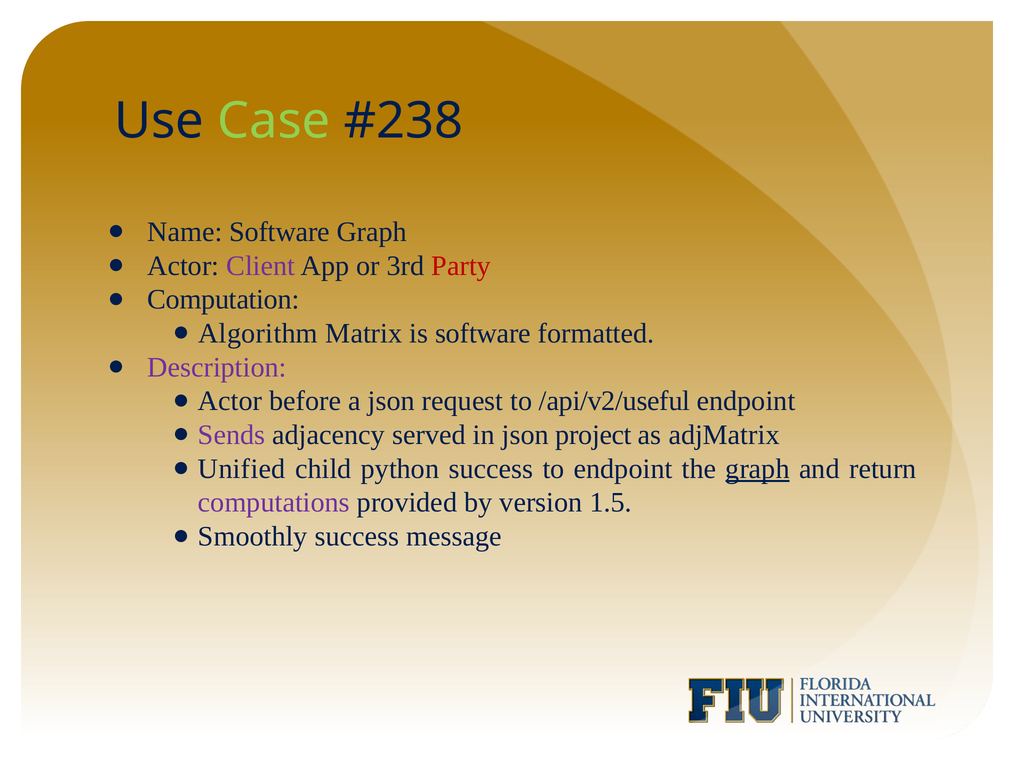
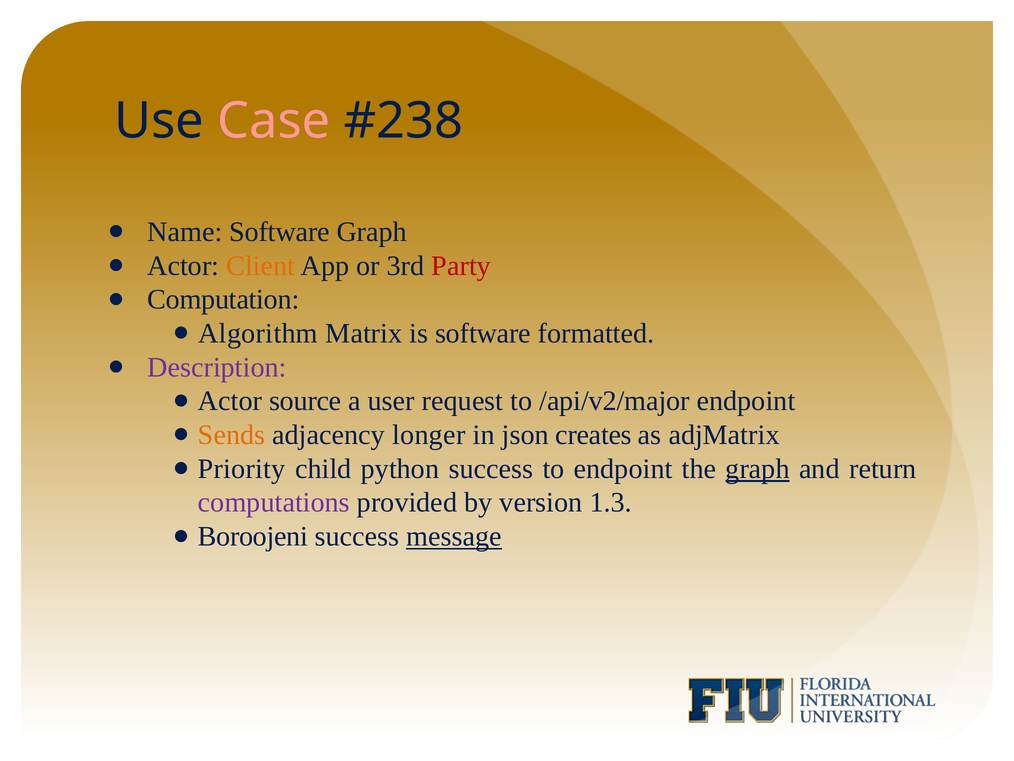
Case colour: light green -> pink
Client colour: purple -> orange
before: before -> source
a json: json -> user
/api/v2/useful: /api/v2/useful -> /api/v2/major
Sends colour: purple -> orange
served: served -> longer
project: project -> creates
Unified: Unified -> Priority
1.5: 1.5 -> 1.3
Smoothly: Smoothly -> Boroojeni
message underline: none -> present
